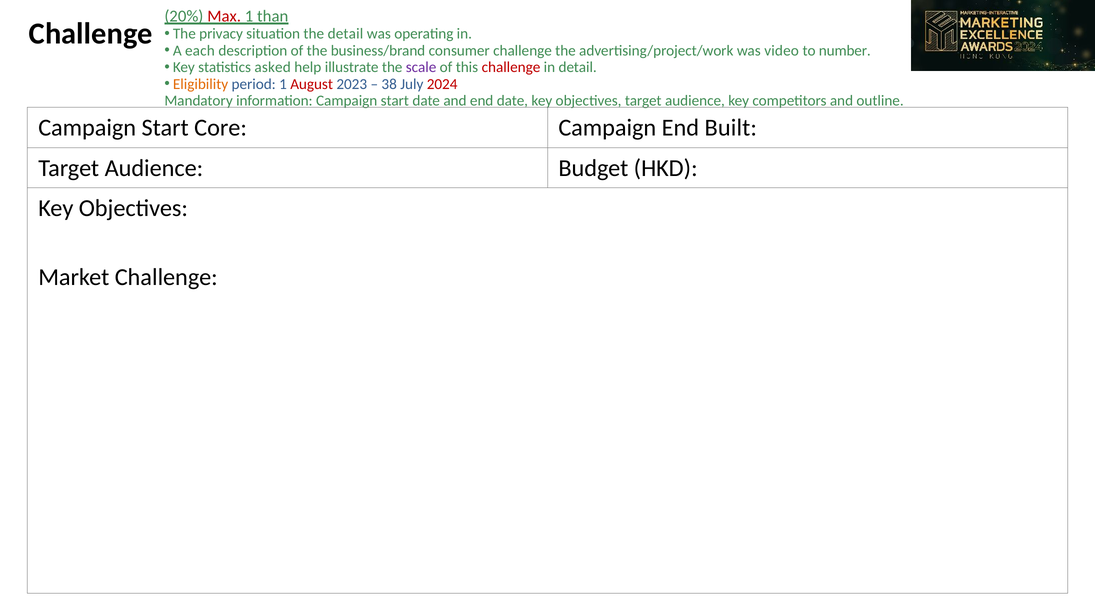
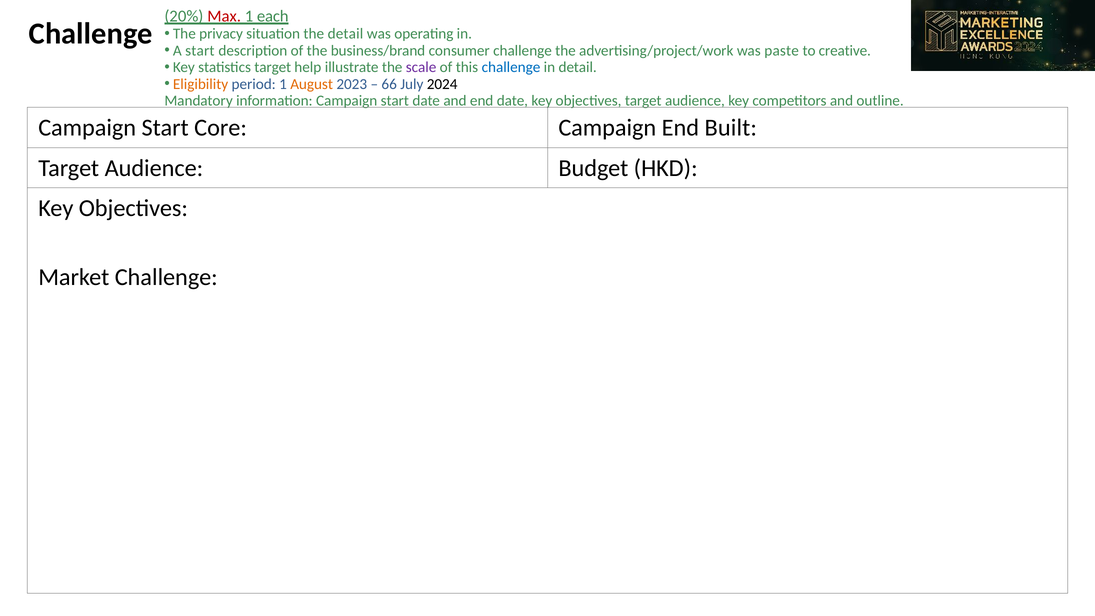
than: than -> each
A each: each -> start
video: video -> paste
number: number -> creative
statistics asked: asked -> target
challenge at (511, 67) colour: red -> blue
August colour: red -> orange
38: 38 -> 66
2024 colour: red -> black
